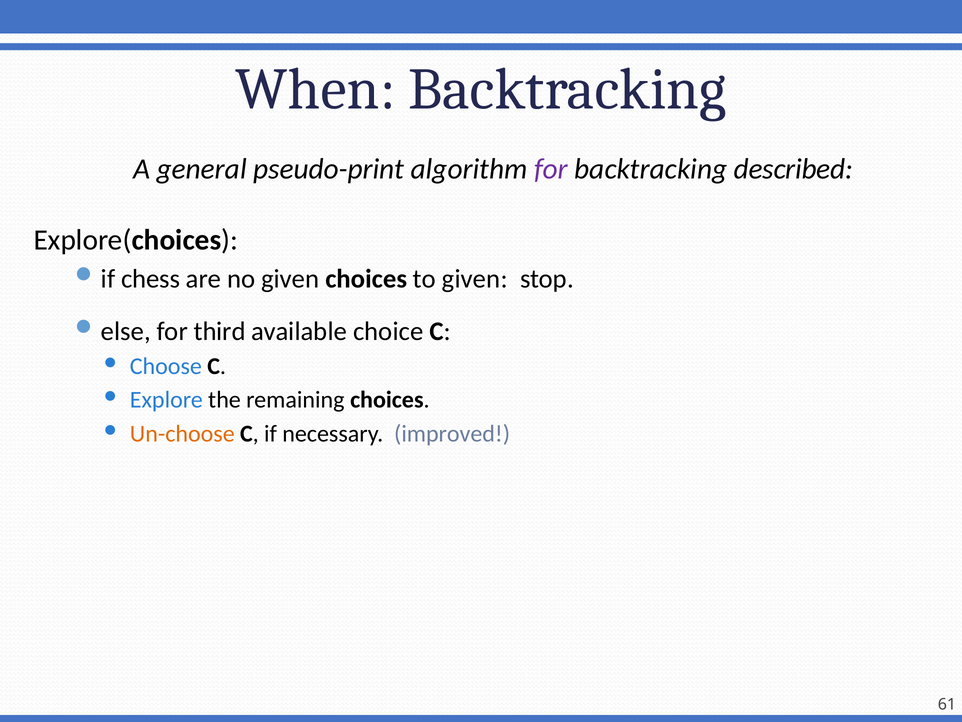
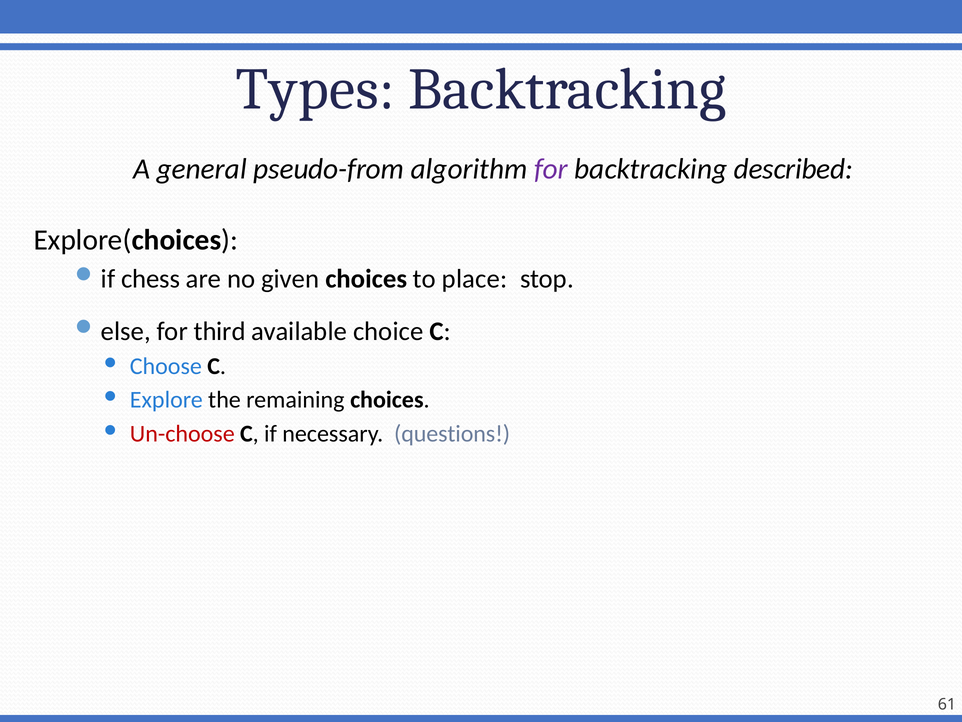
When: When -> Types
pseudo-print: pseudo-print -> pseudo-from
to given: given -> place
Un-choose colour: orange -> red
improved: improved -> questions
